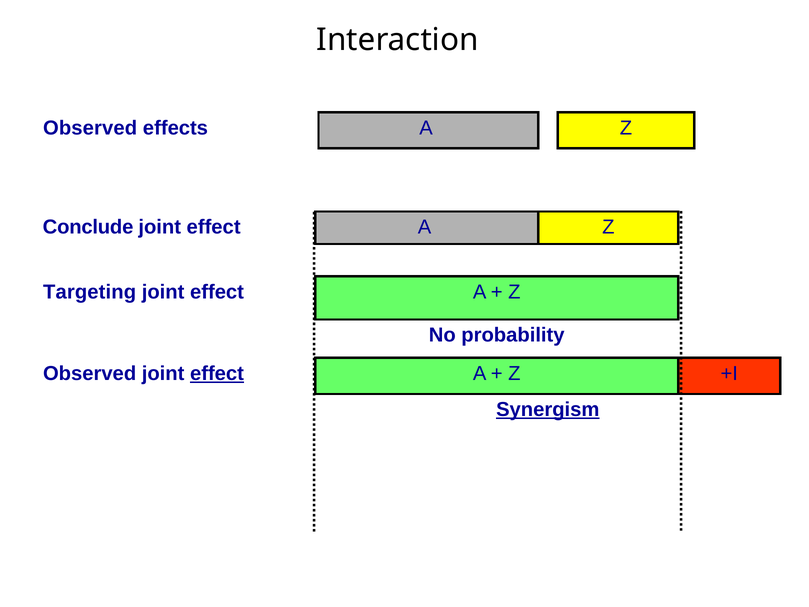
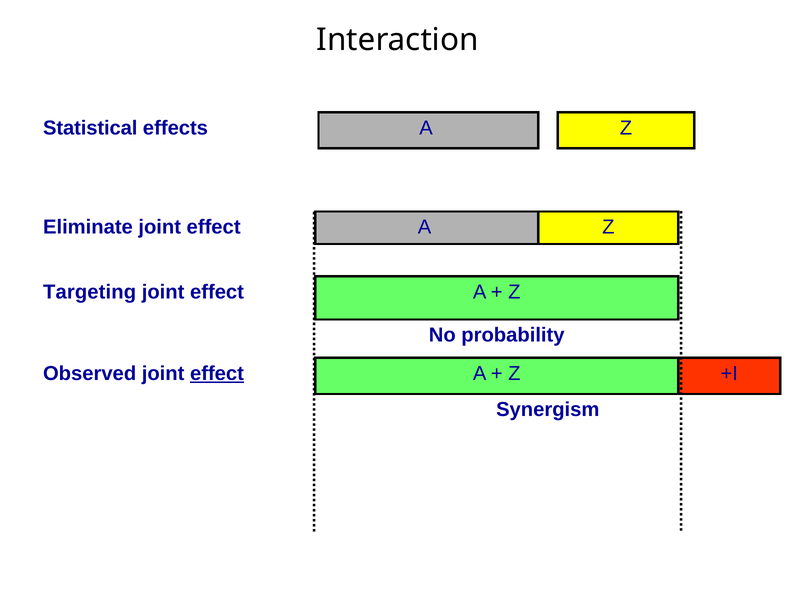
Observed at (90, 128): Observed -> Statistical
Conclude: Conclude -> Eliminate
Synergism underline: present -> none
